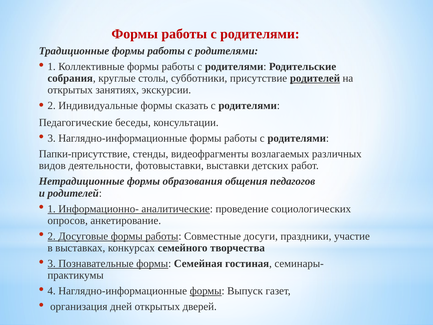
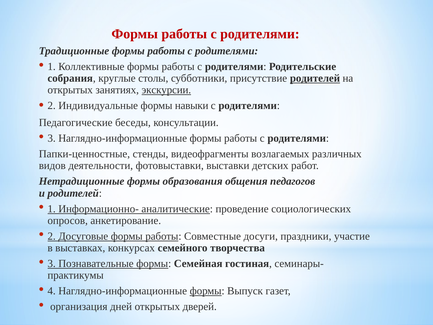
экскурсии underline: none -> present
сказать: сказать -> навыки
Папки-присутствие: Папки-присутствие -> Папки-ценностные
